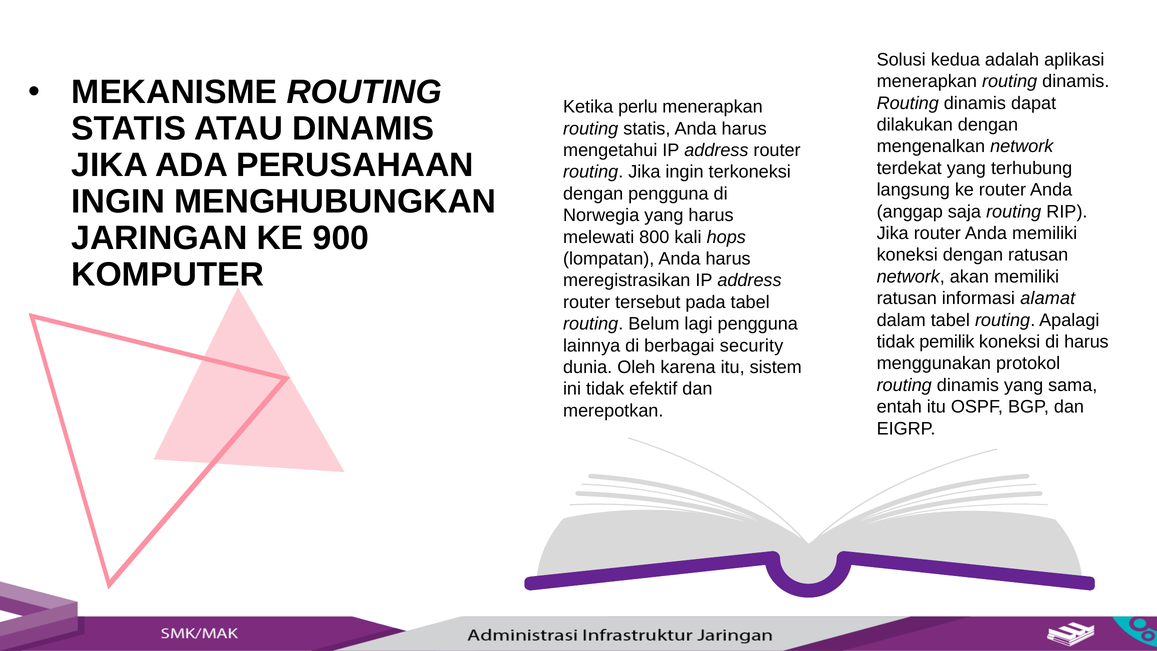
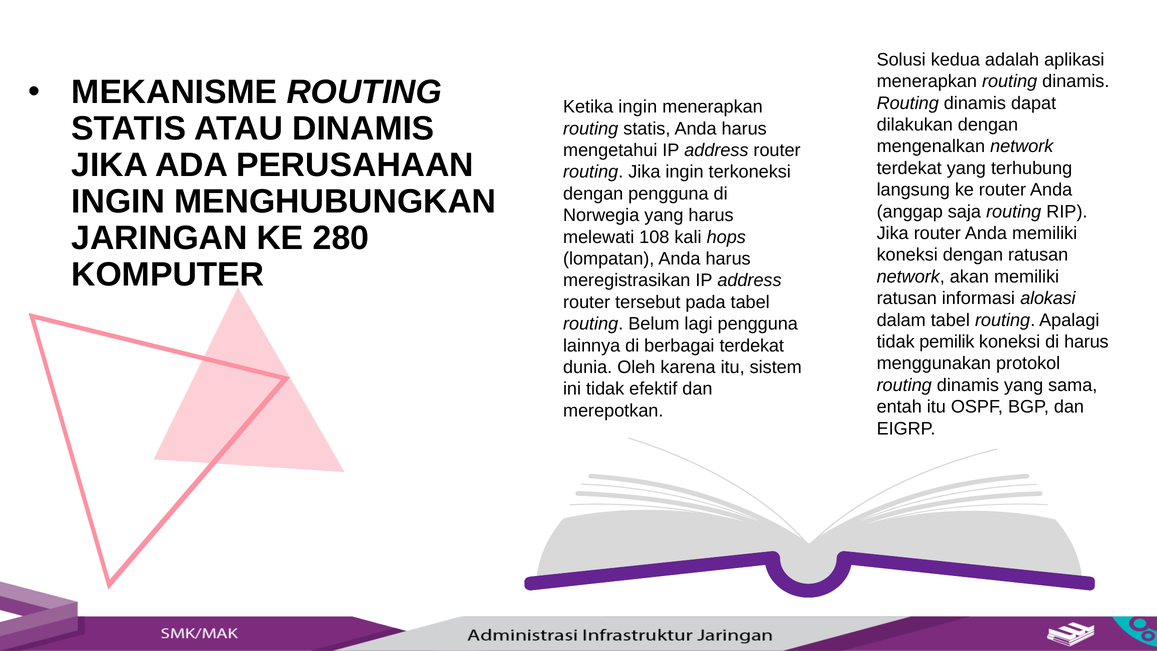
Ketika perlu: perlu -> ingin
900: 900 -> 280
800: 800 -> 108
alamat: alamat -> alokasi
berbagai security: security -> terdekat
